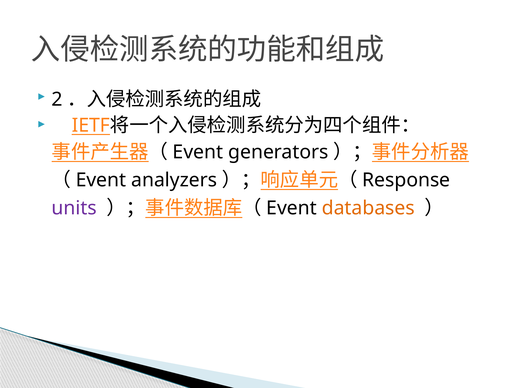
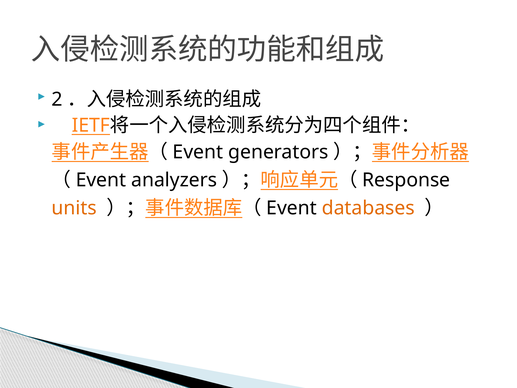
units colour: purple -> orange
